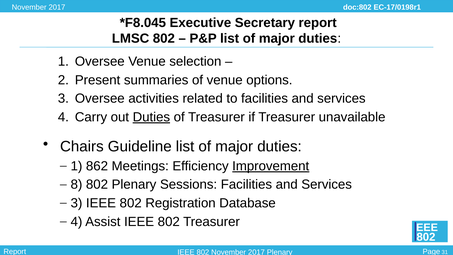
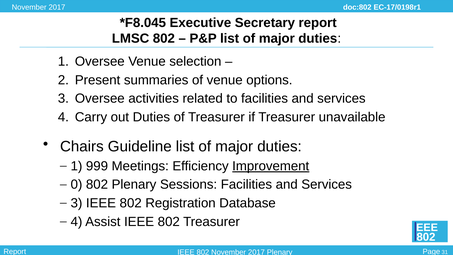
Duties at (151, 117) underline: present -> none
862: 862 -> 999
8: 8 -> 0
